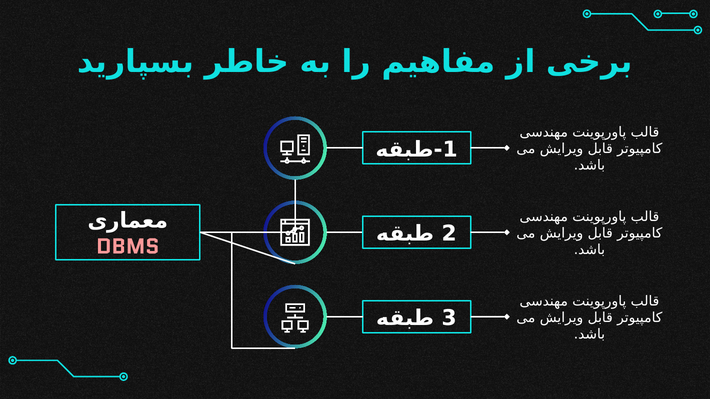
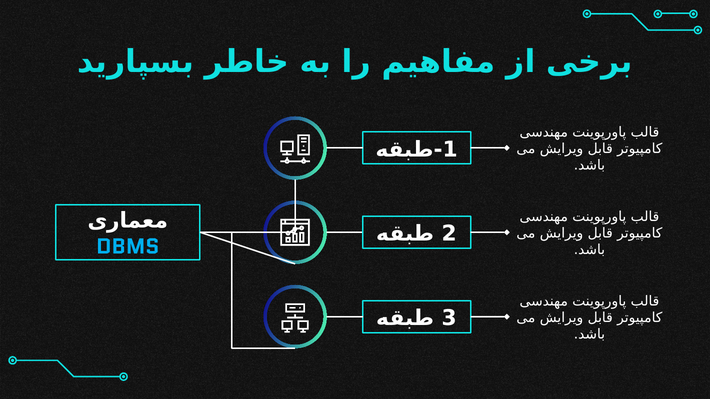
DBMS colour: pink -> light blue
